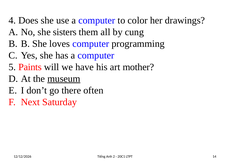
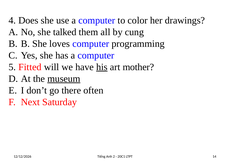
sisters: sisters -> talked
Paints: Paints -> Fitted
his underline: none -> present
